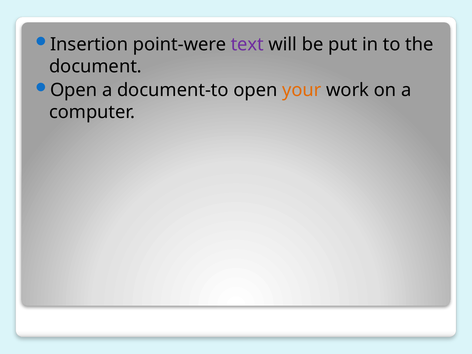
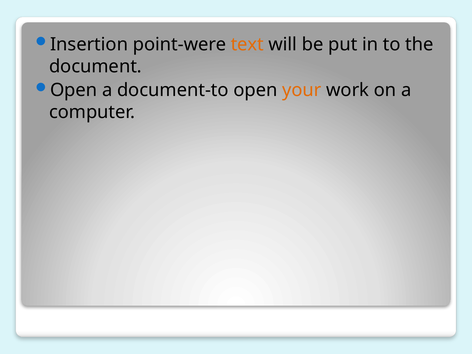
text colour: purple -> orange
